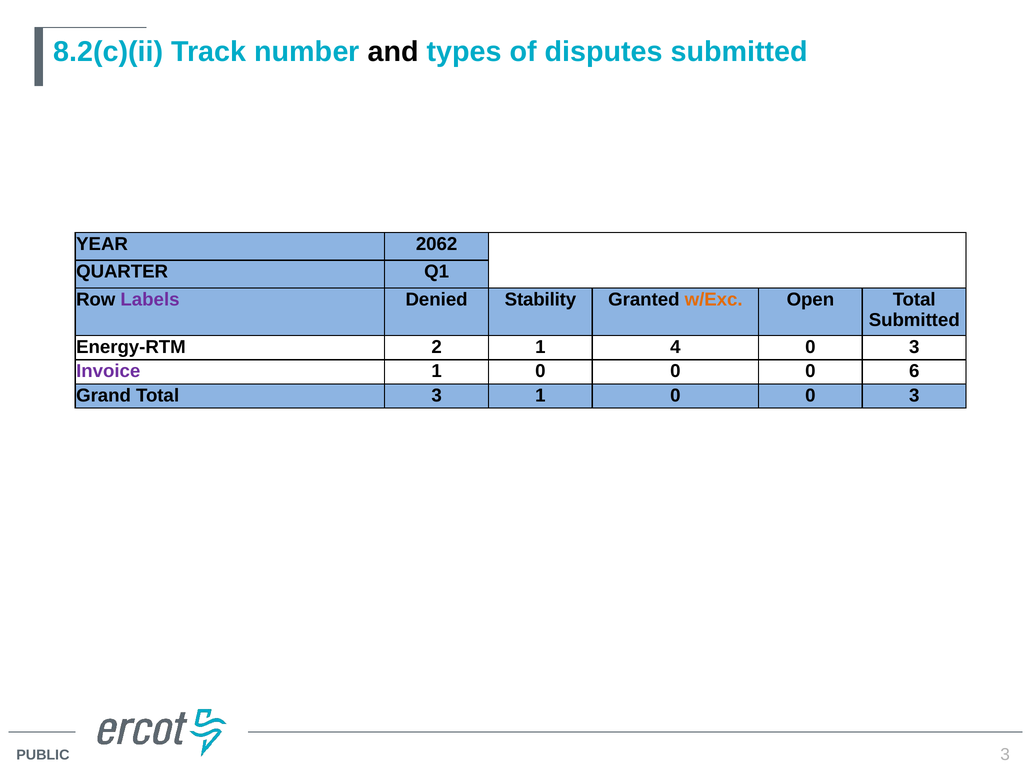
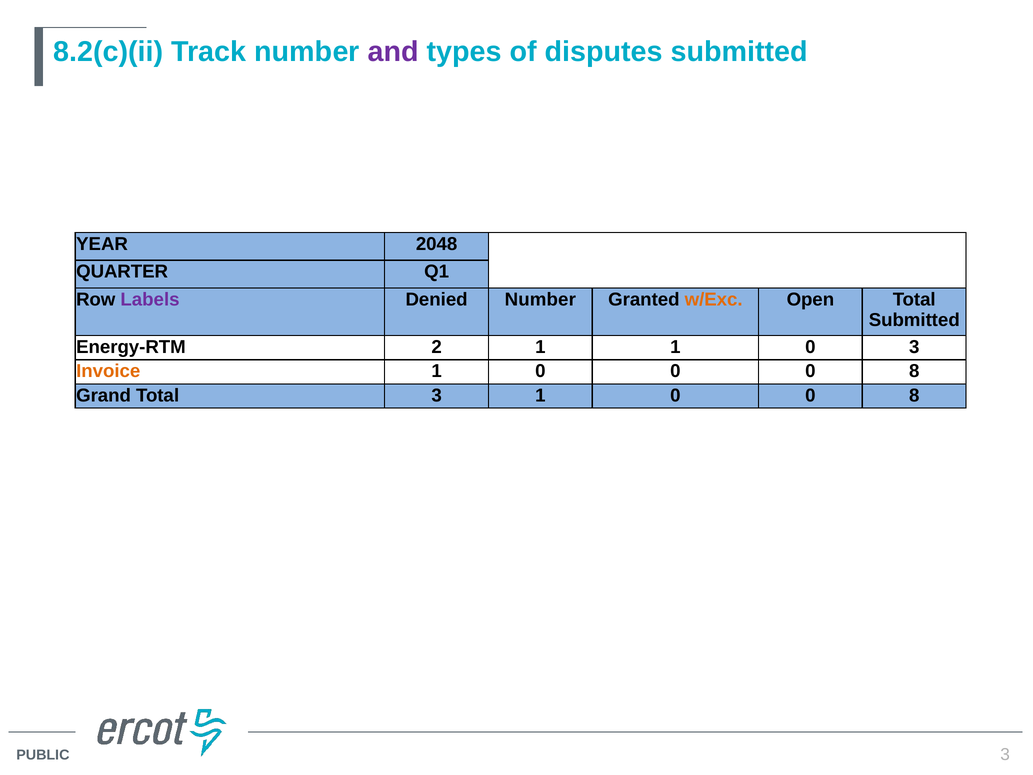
and colour: black -> purple
2062: 2062 -> 2048
Denied Stability: Stability -> Number
1 4: 4 -> 1
Invoice colour: purple -> orange
0 0 0 6: 6 -> 8
1 0 0 3: 3 -> 8
